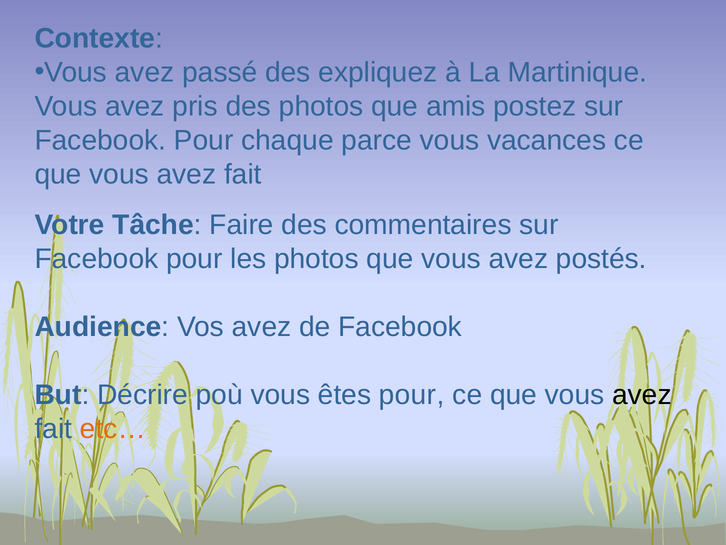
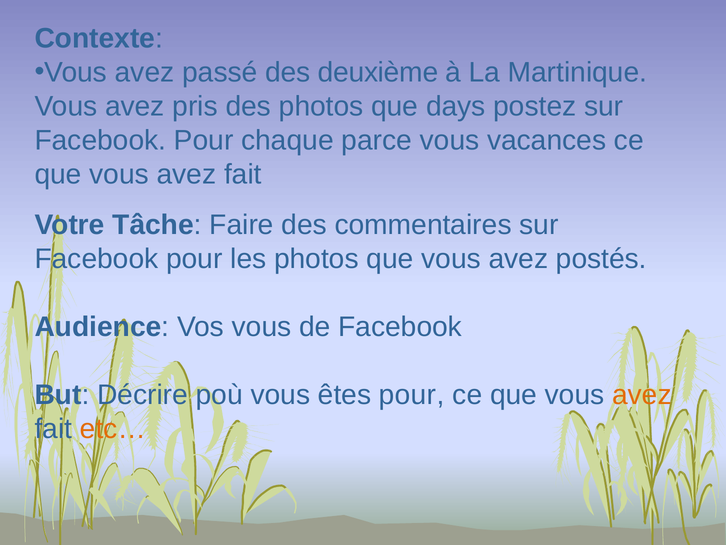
expliquez: expliquez -> deuxième
amis: amis -> days
Vos avez: avez -> vous
avez at (642, 394) colour: black -> orange
